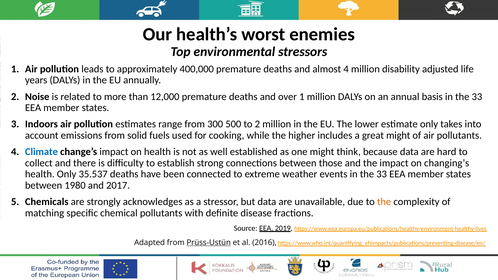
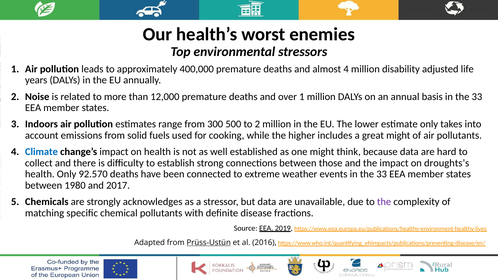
changing’s: changing’s -> droughts’s
35.537: 35.537 -> 92.570
the at (384, 202) colour: orange -> purple
